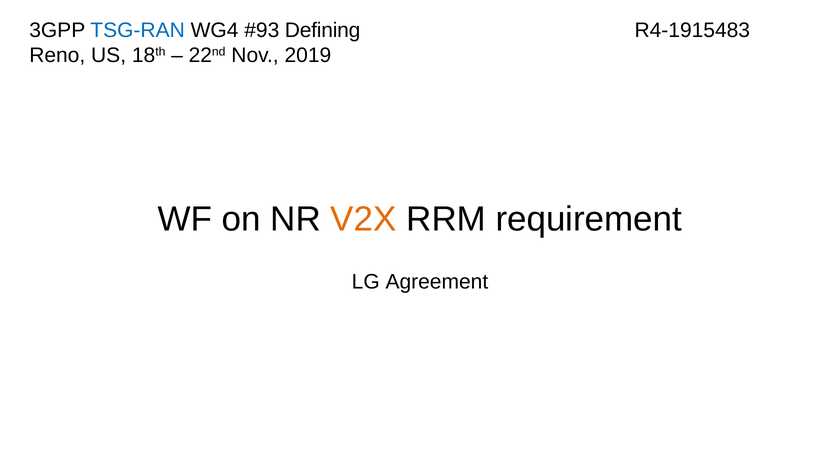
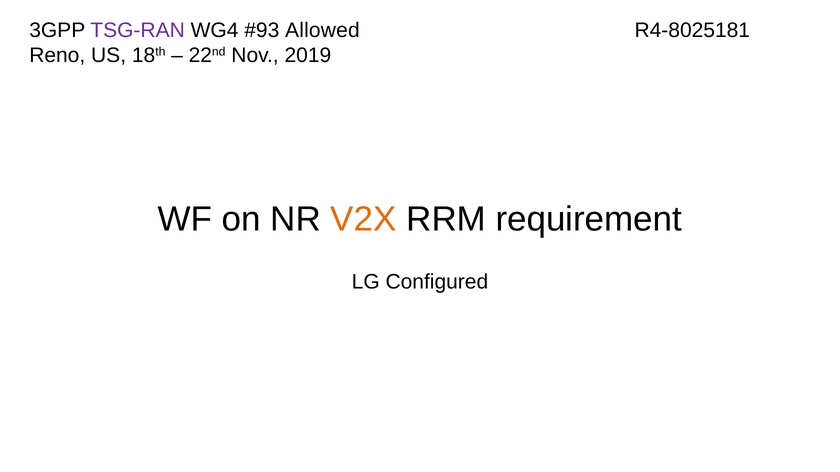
TSG-RAN colour: blue -> purple
Defining: Defining -> Allowed
R4-1915483: R4-1915483 -> R4-8025181
Agreement: Agreement -> Configured
